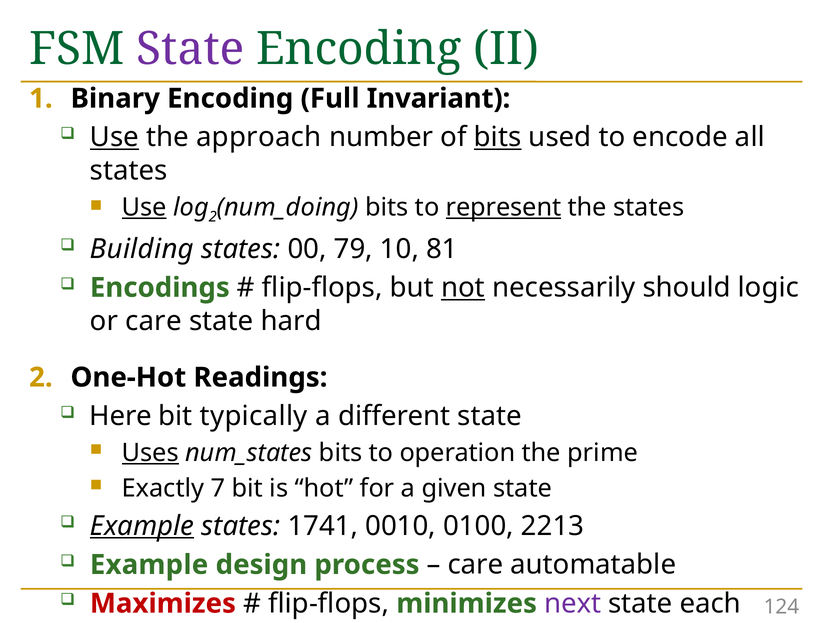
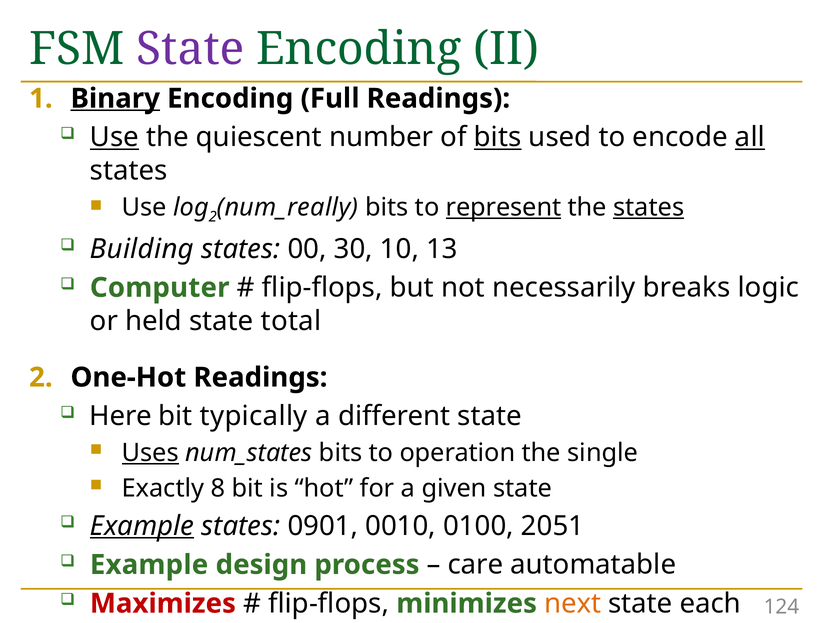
Binary underline: none -> present
Full Invariant: Invariant -> Readings
approach: approach -> quiescent
all underline: none -> present
Use at (144, 207) underline: present -> none
num_doing: num_doing -> num_really
states at (649, 207) underline: none -> present
79: 79 -> 30
81: 81 -> 13
Encodings: Encodings -> Computer
not underline: present -> none
should: should -> breaks
or care: care -> held
hard: hard -> total
prime: prime -> single
7: 7 -> 8
1741: 1741 -> 0901
2213: 2213 -> 2051
next colour: purple -> orange
